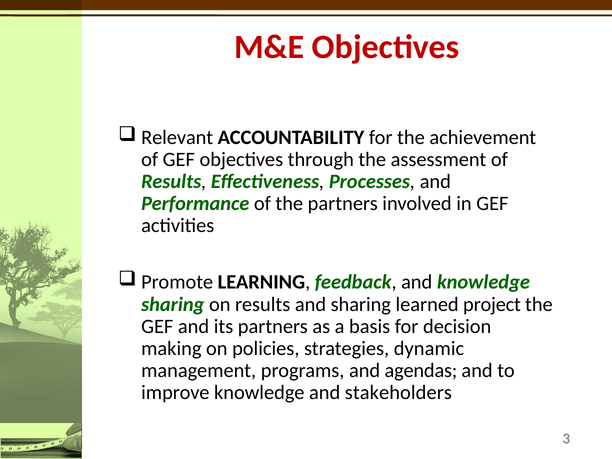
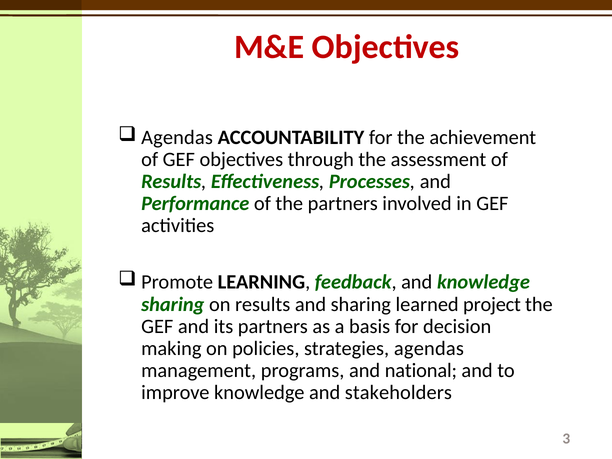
Relevant at (177, 137): Relevant -> Agendas
strategies dynamic: dynamic -> agendas
agendas: agendas -> national
